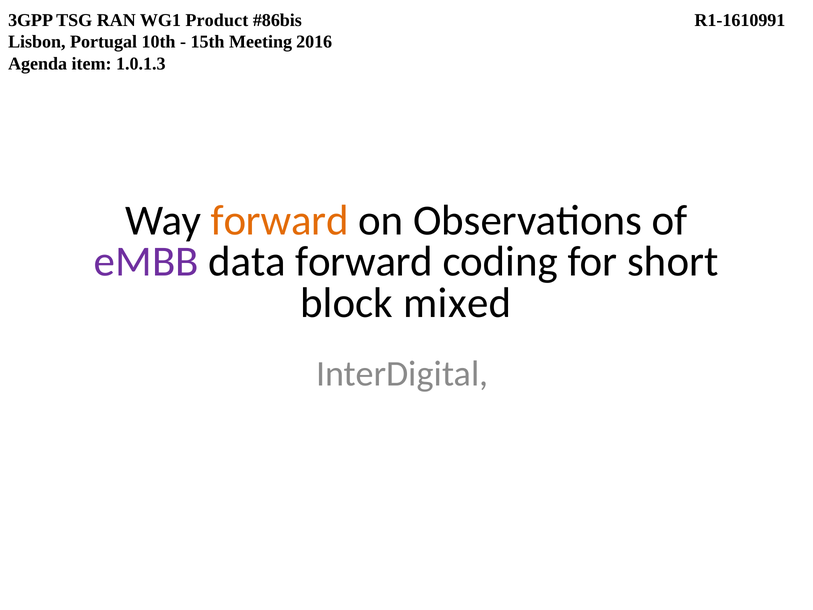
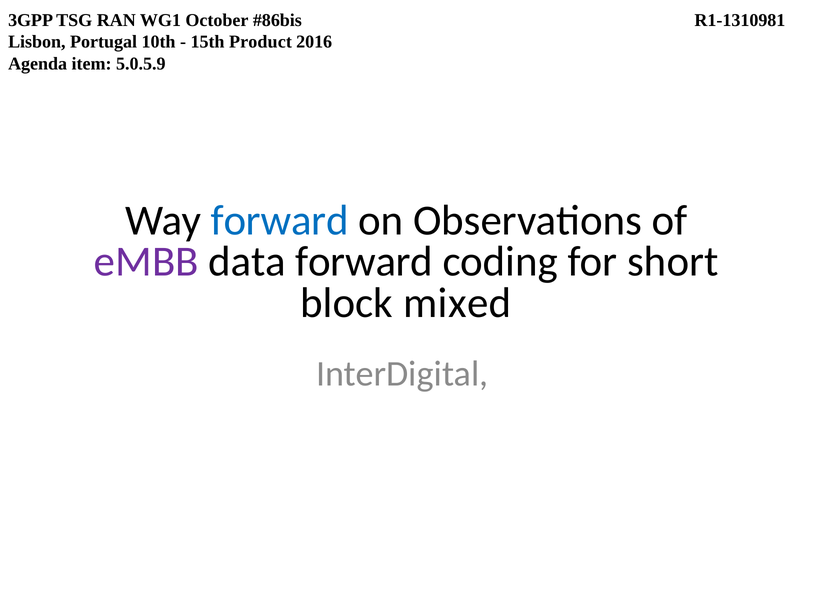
Product: Product -> October
R1-1610991: R1-1610991 -> R1-1310981
Meeting: Meeting -> Product
1.0.1.3: 1.0.1.3 -> 5.0.5.9
forward at (280, 220) colour: orange -> blue
